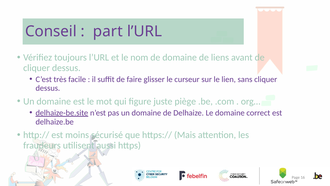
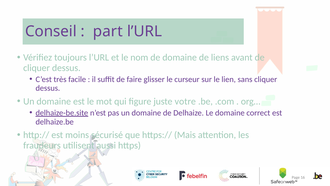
piège: piège -> votre
